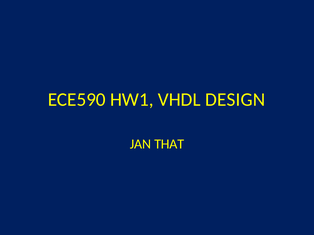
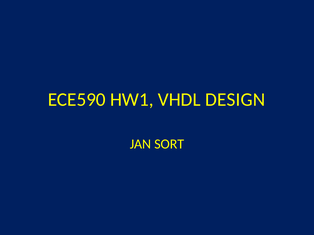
THAT: THAT -> SORT
